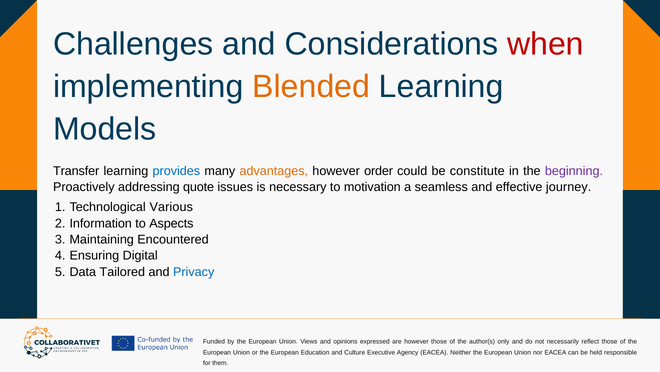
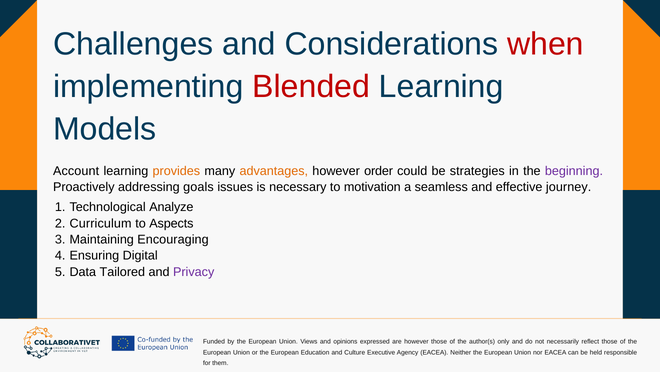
Blended colour: orange -> red
Transfer: Transfer -> Account
provides colour: blue -> orange
constitute: constitute -> strategies
quote: quote -> goals
Various: Various -> Analyze
Information: Information -> Curriculum
Encountered: Encountered -> Encouraging
Privacy colour: blue -> purple
